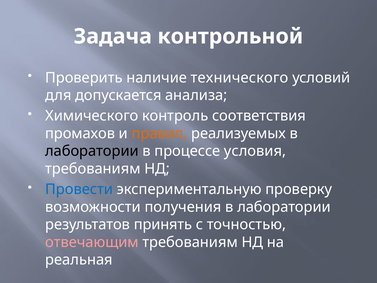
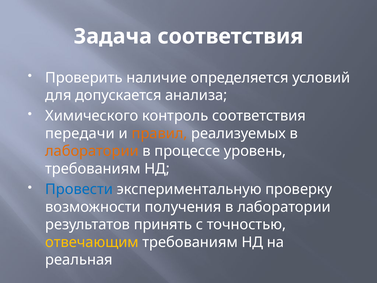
Задача контрольной: контрольной -> соответствия
технического: технического -> определяется
промахов: промахов -> передачи
лаборатории at (92, 151) colour: black -> orange
условия: условия -> уровень
отвечающим colour: pink -> yellow
